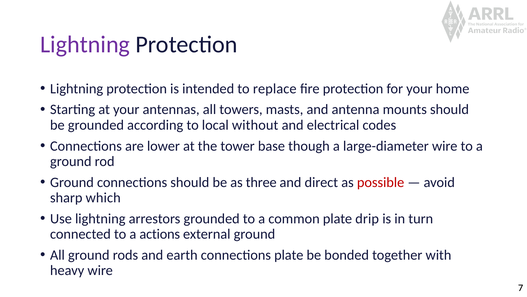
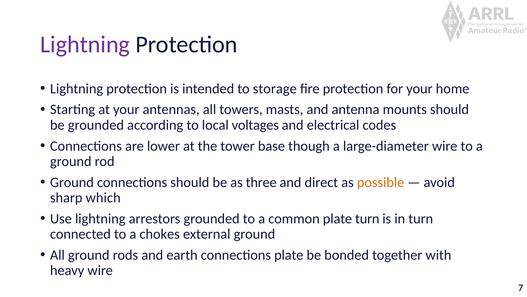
replace: replace -> storage
without: without -> voltages
possible colour: red -> orange
plate drip: drip -> turn
actions: actions -> chokes
